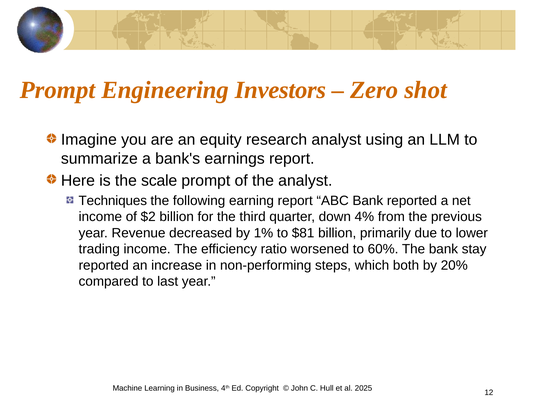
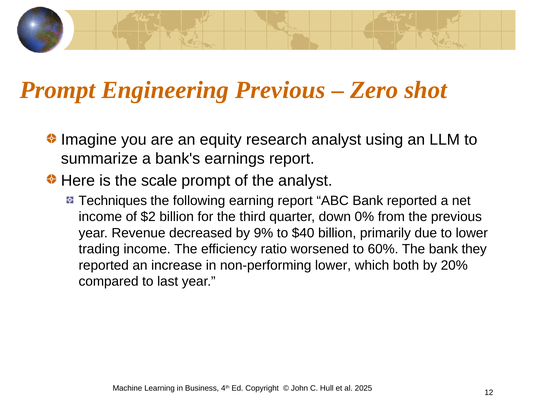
Engineering Investors: Investors -> Previous
4%: 4% -> 0%
1%: 1% -> 9%
$81: $81 -> $40
stay: stay -> they
non-performing steps: steps -> lower
